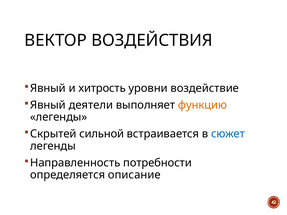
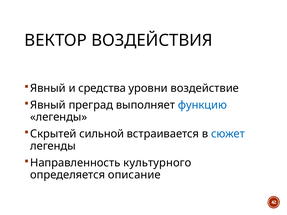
хитрость: хитрость -> средства
деятели: деятели -> преград
функцию colour: orange -> blue
потребности: потребности -> культурного
